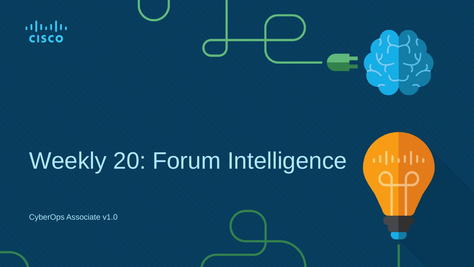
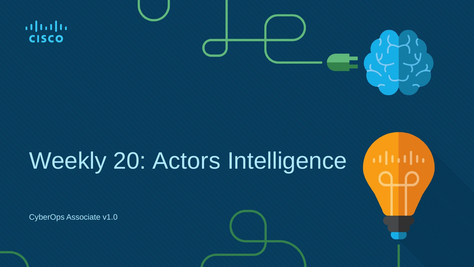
Forum: Forum -> Actors
